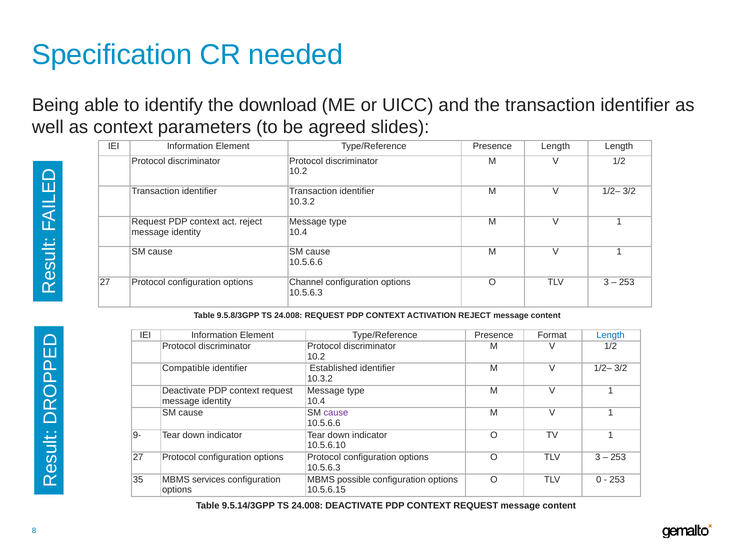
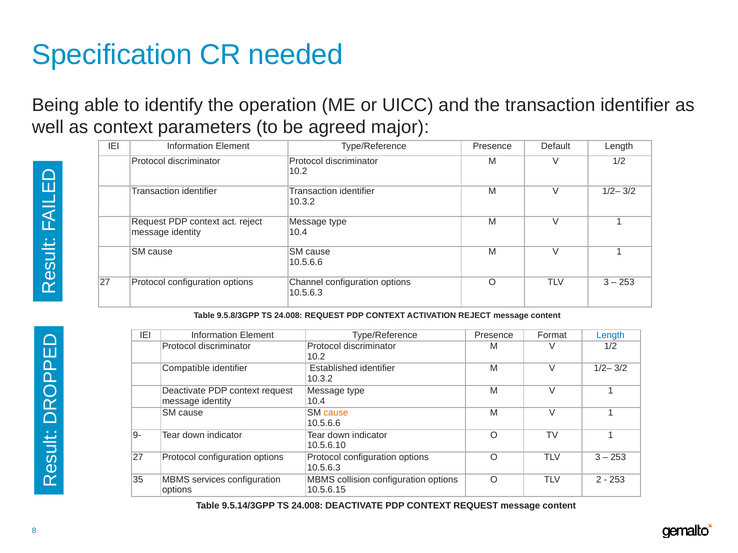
download: download -> operation
slides: slides -> major
Presence Length: Length -> Default
cause at (336, 413) colour: purple -> orange
possible: possible -> collision
0: 0 -> 2
